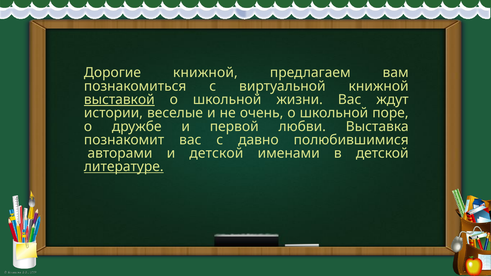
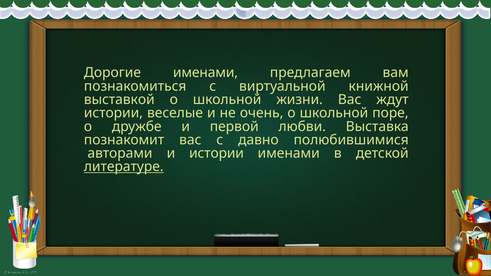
Дорогие книжной: книжной -> именами
выставкой underline: present -> none
и детской: детской -> истории
